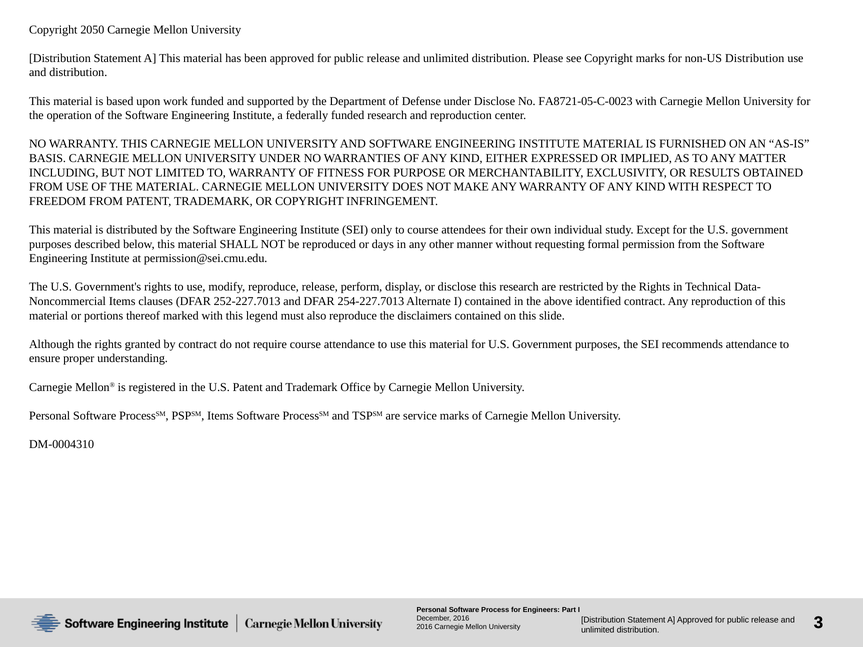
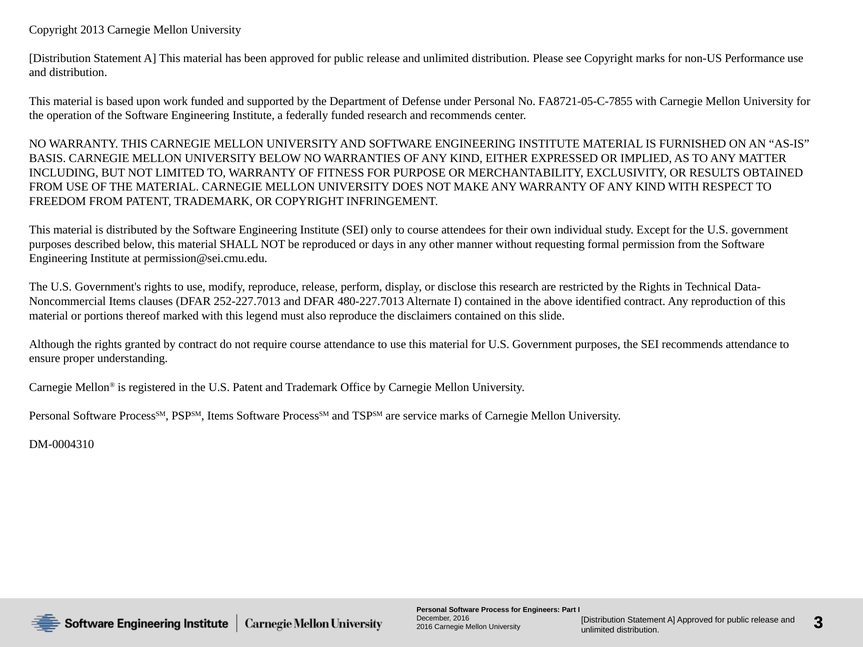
2050: 2050 -> 2013
non-US Distribution: Distribution -> Performance
under Disclose: Disclose -> Personal
FA8721-05-C-0023: FA8721-05-C-0023 -> FA8721-05-C-7855
and reproduction: reproduction -> recommends
UNIVERSITY UNDER: UNDER -> BELOW
254-227.7013: 254-227.7013 -> 480-227.7013
